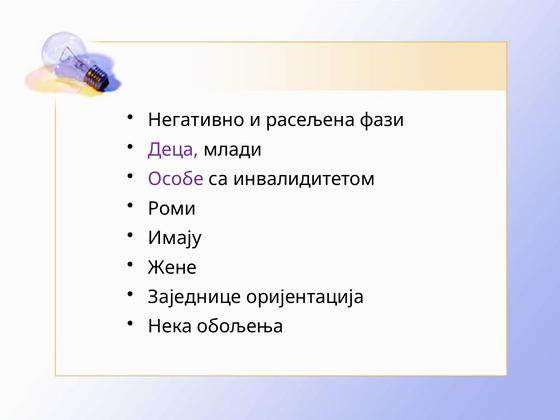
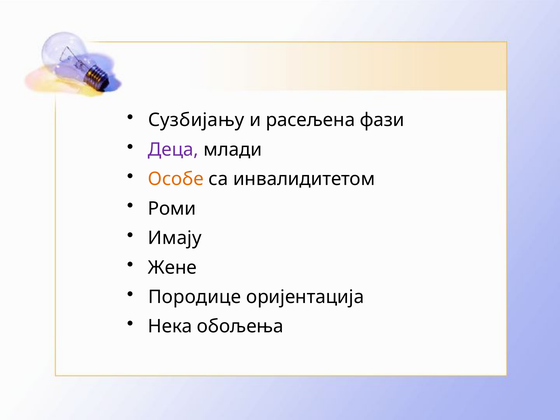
Негативно: Негативно -> Сузбијању
Особе colour: purple -> orange
Заједнице: Заједнице -> Породице
